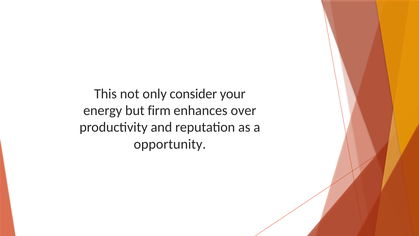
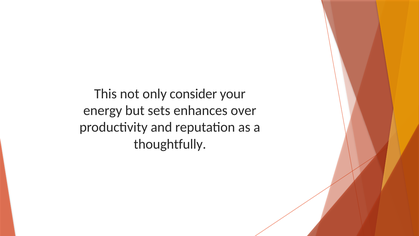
firm: firm -> sets
opportunity: opportunity -> thoughtfully
